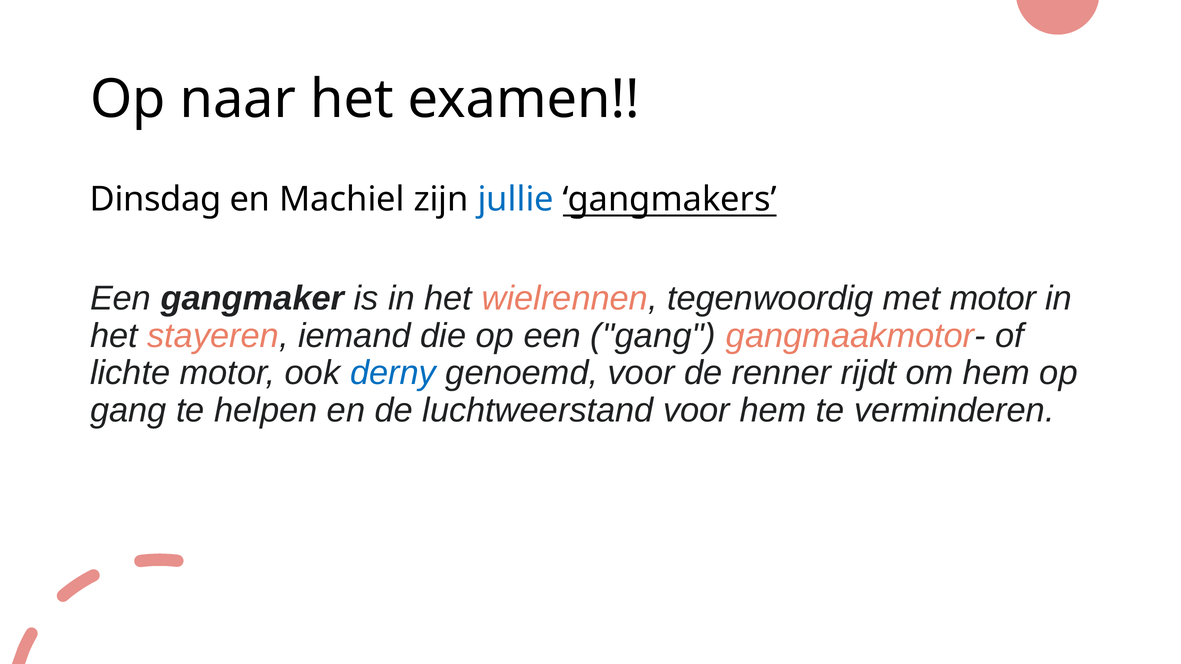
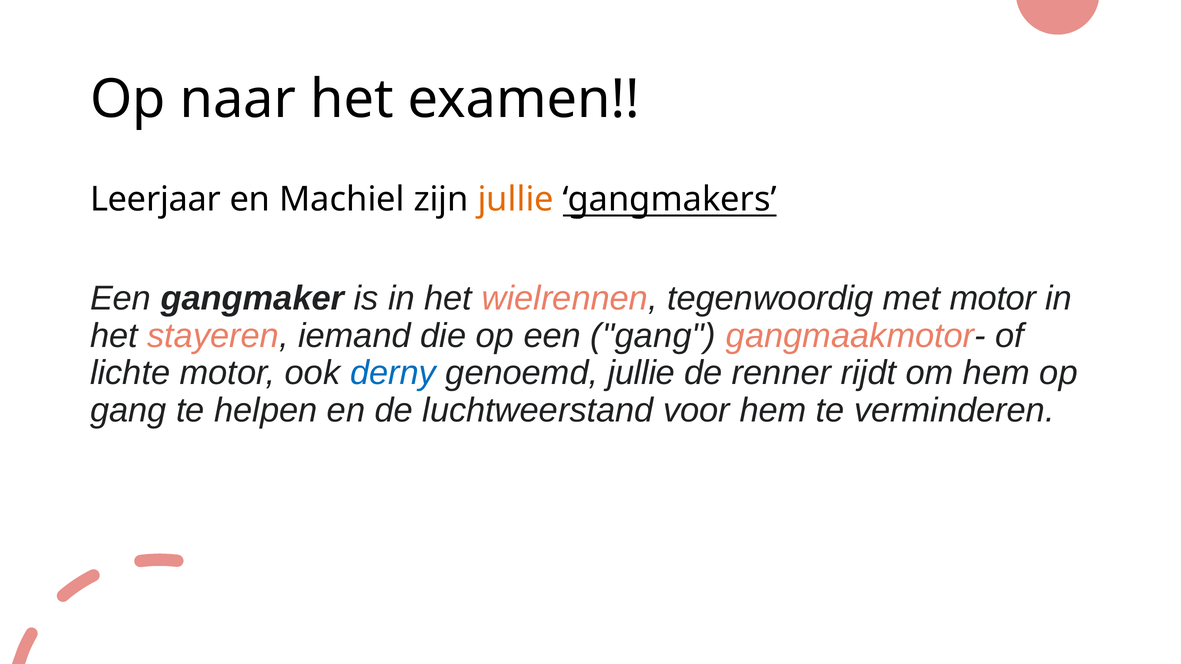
Dinsdag: Dinsdag -> Leerjaar
jullie at (516, 200) colour: blue -> orange
genoemd voor: voor -> jullie
